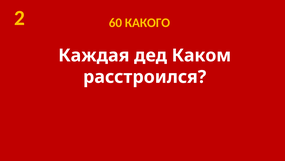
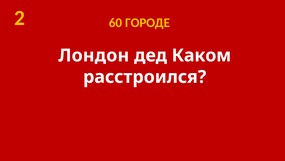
КАКОГО: КАКОГО -> ГОРОДЕ
Каждая: Каждая -> Лондон
